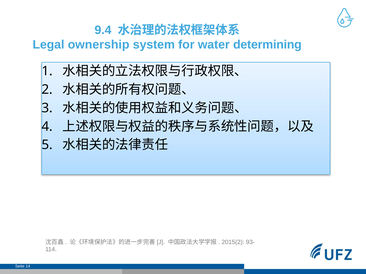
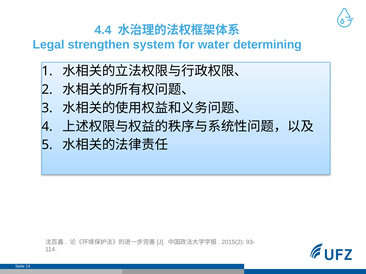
9.4: 9.4 -> 4.4
ownership: ownership -> strengthen
